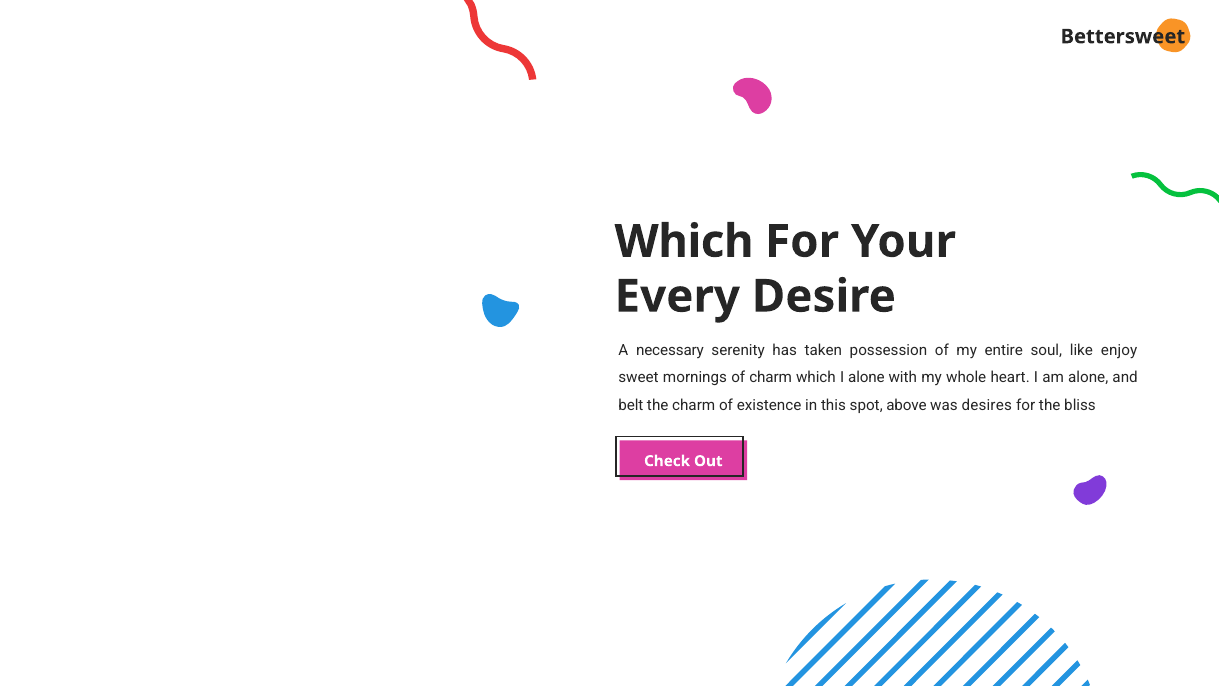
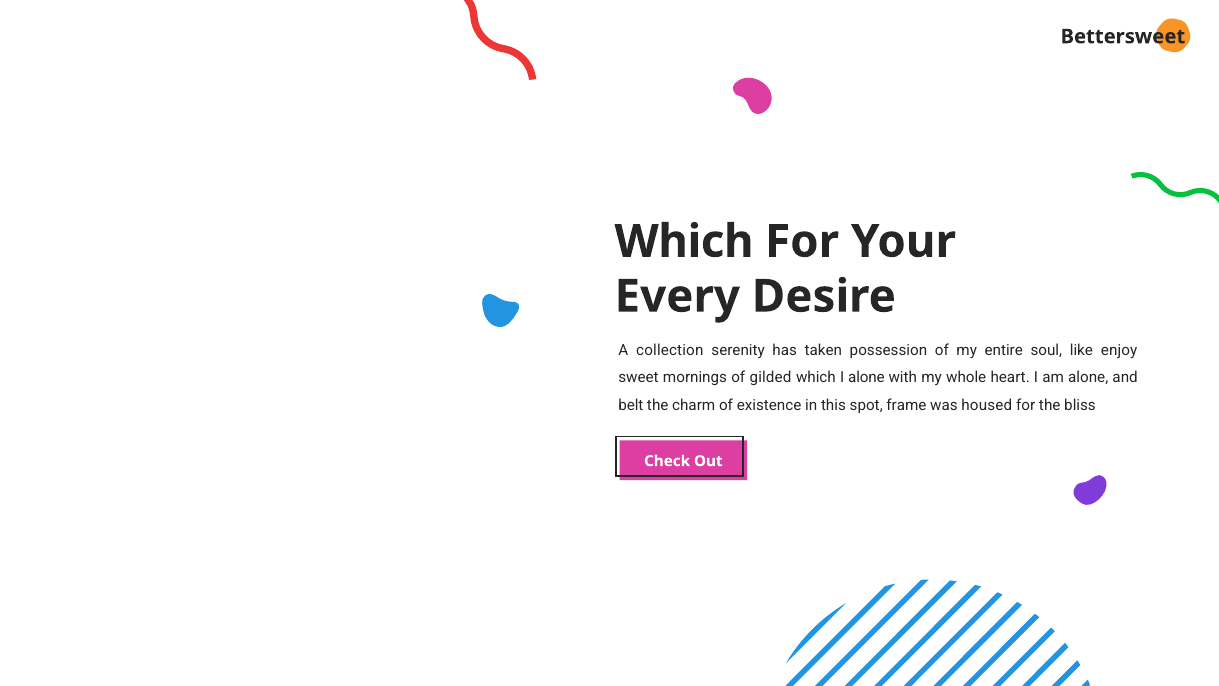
necessary: necessary -> collection
of charm: charm -> gilded
above: above -> frame
desires: desires -> housed
